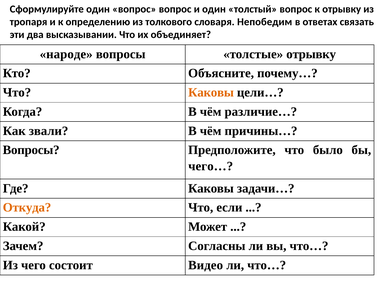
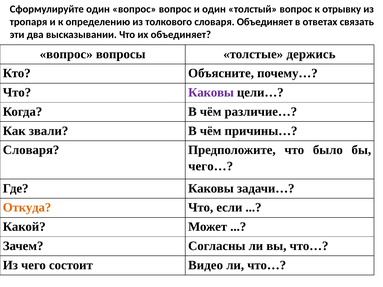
словаря Непобедим: Непобедим -> Объединяет
народе at (66, 54): народе -> вопрос
толстые отрывку: отрывку -> держись
Каковы at (211, 93) colour: orange -> purple
Вопросы at (31, 150): Вопросы -> Словаря
